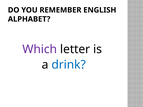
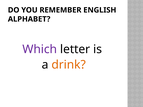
drink colour: blue -> orange
